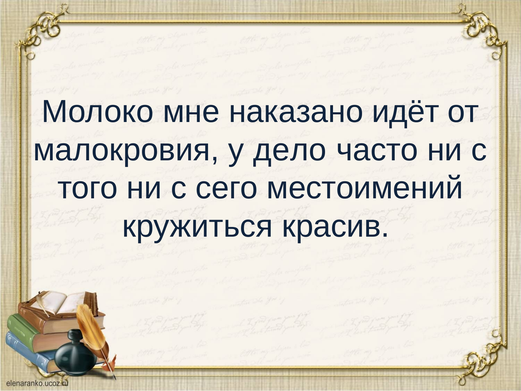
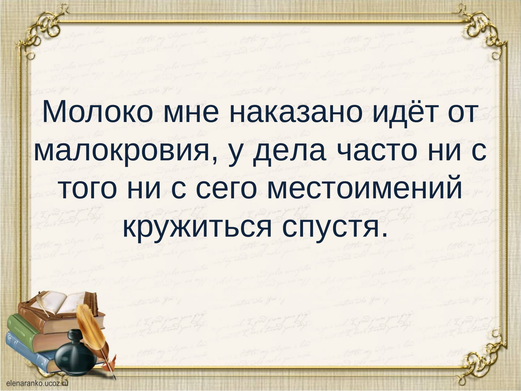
дело: дело -> дела
красив: красив -> спустя
